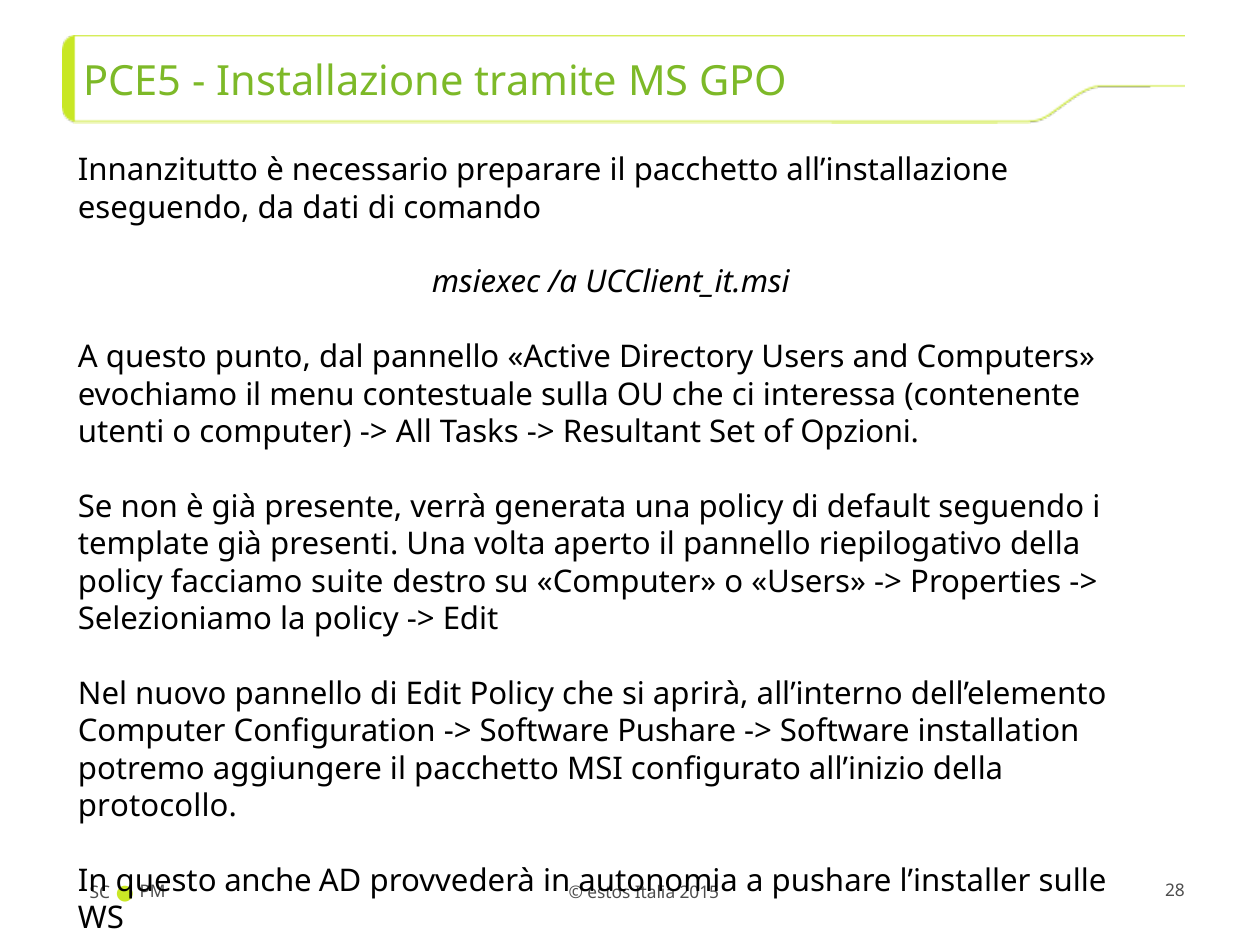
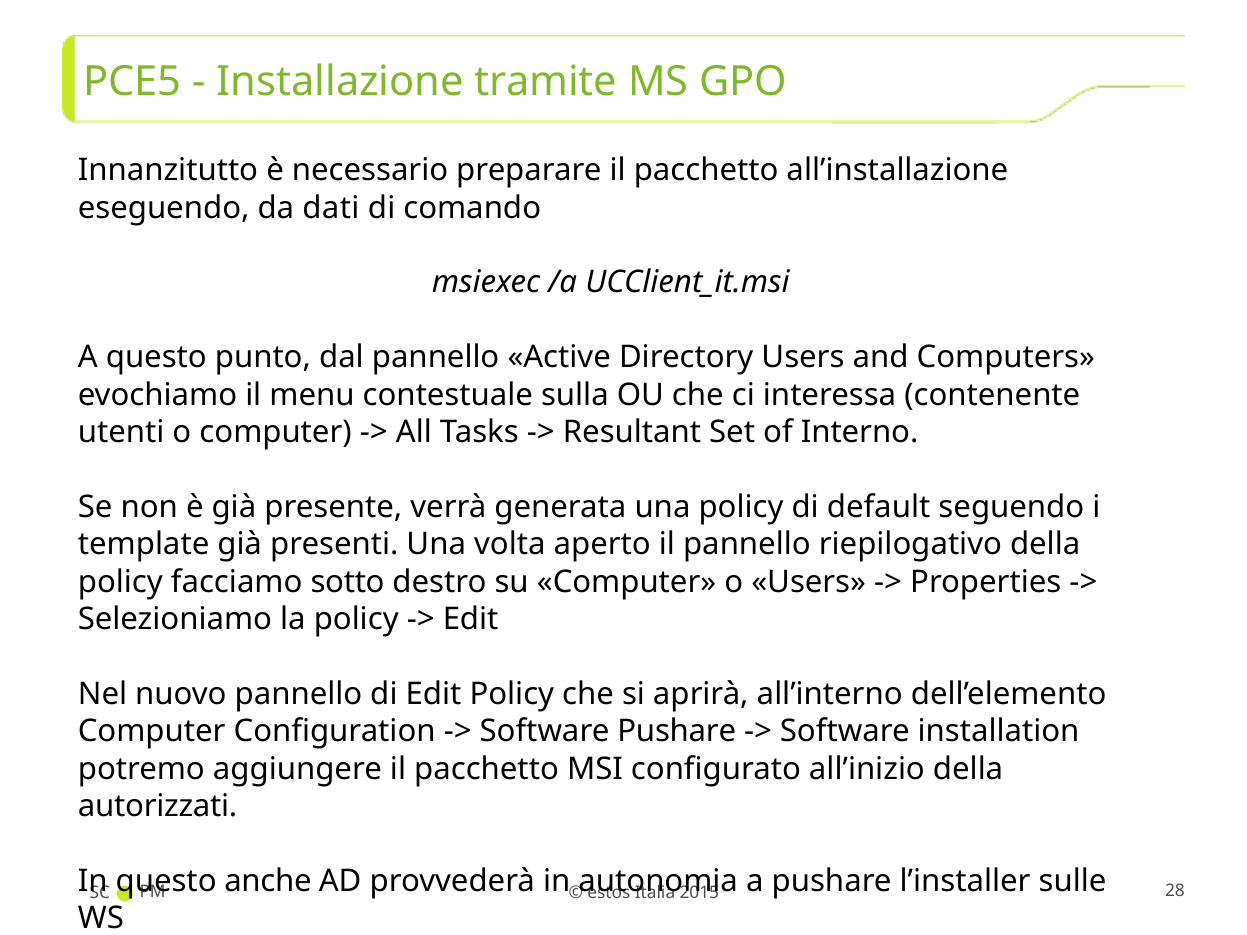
Opzioni: Opzioni -> Interno
suite: suite -> sotto
protocollo: protocollo -> autorizzati
